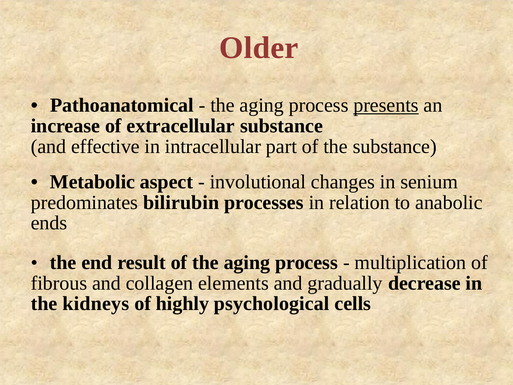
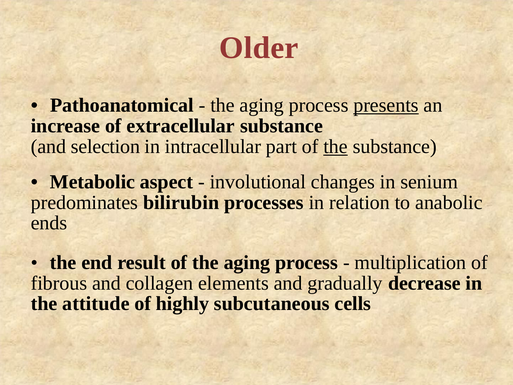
effective: effective -> selection
the at (336, 146) underline: none -> present
kidneys: kidneys -> attitude
psychological: psychological -> subcutaneous
